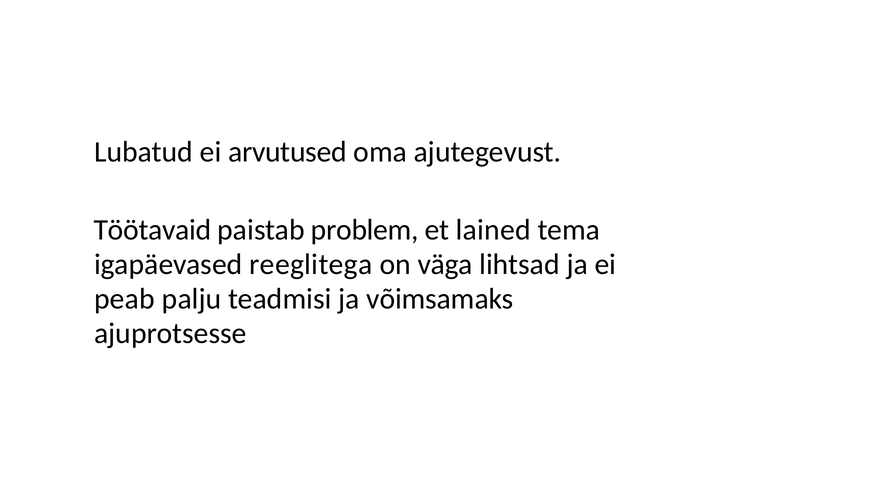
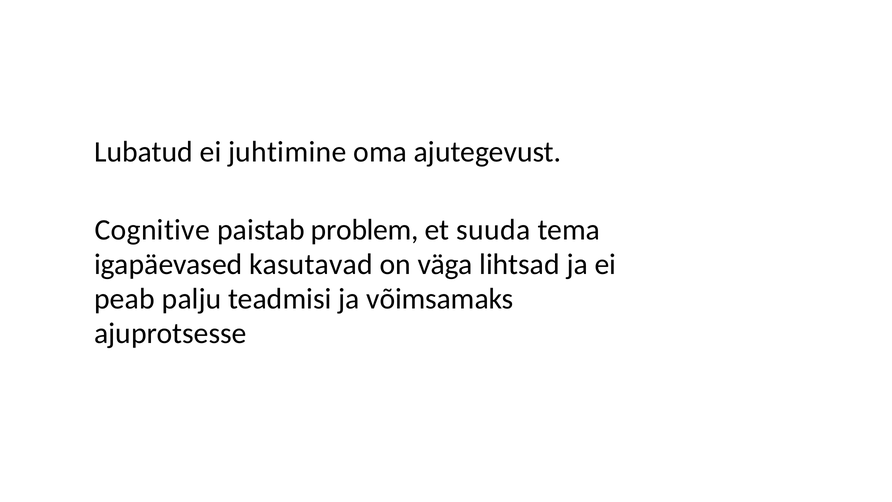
arvutused: arvutused -> juhtimine
Töötavaid: Töötavaid -> Cognitive
lained: lained -> suuda
reeglitega: reeglitega -> kasutavad
